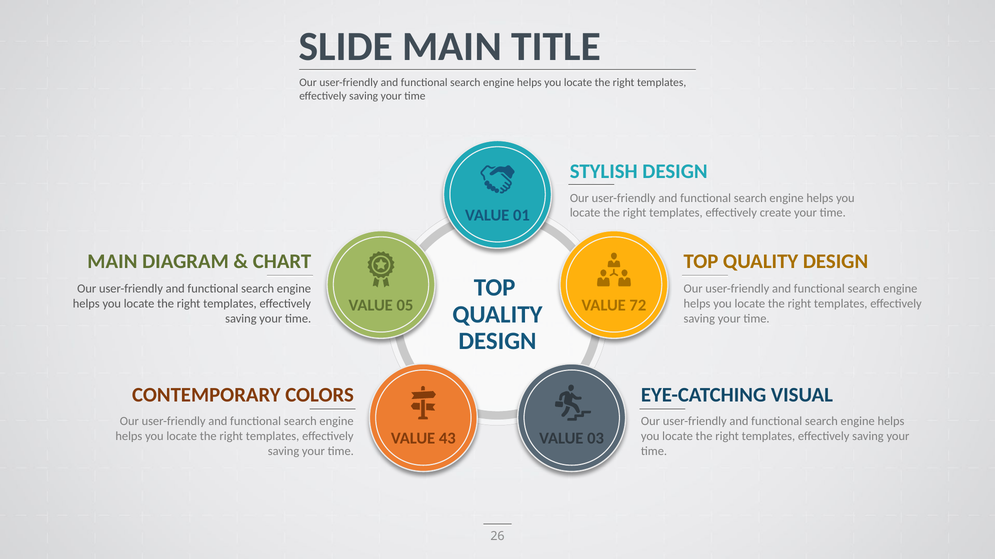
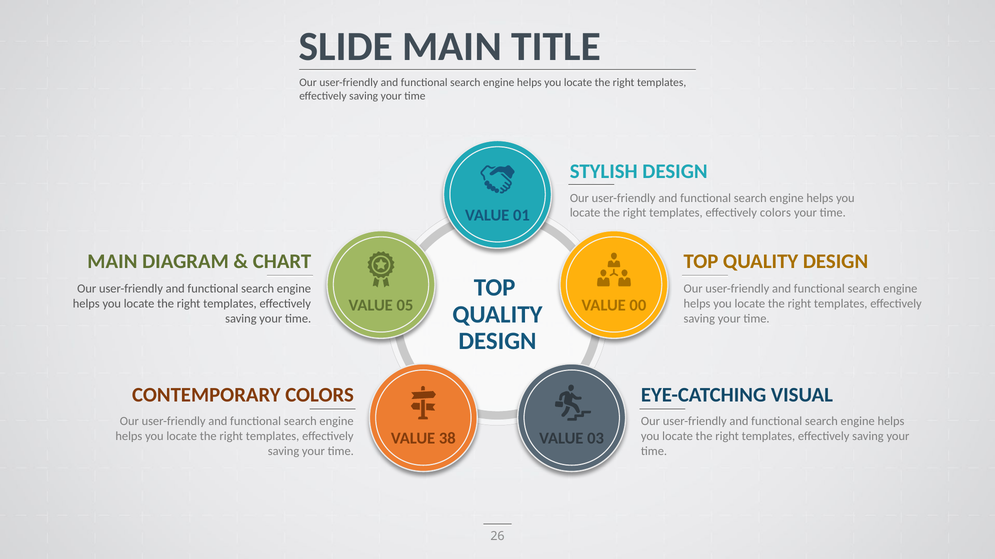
effectively create: create -> colors
72: 72 -> 00
43: 43 -> 38
